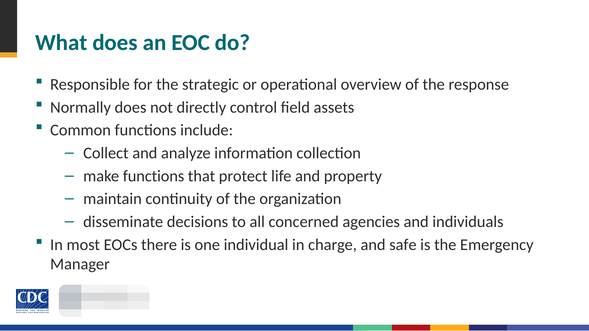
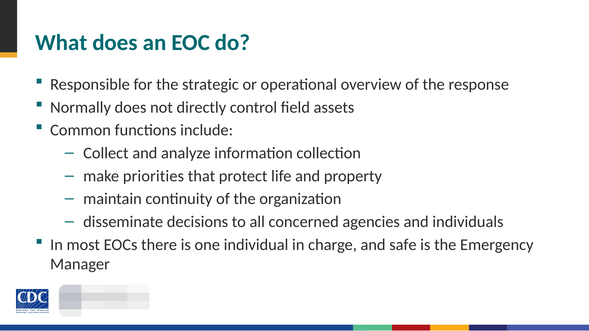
make functions: functions -> priorities
